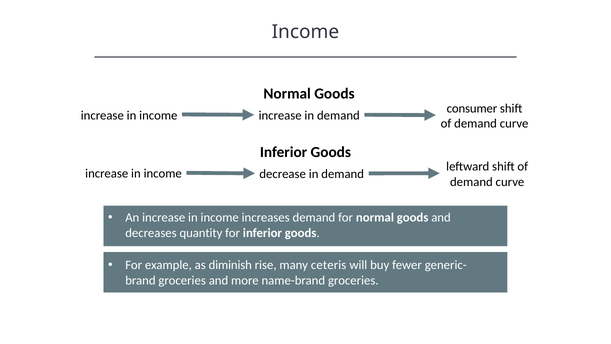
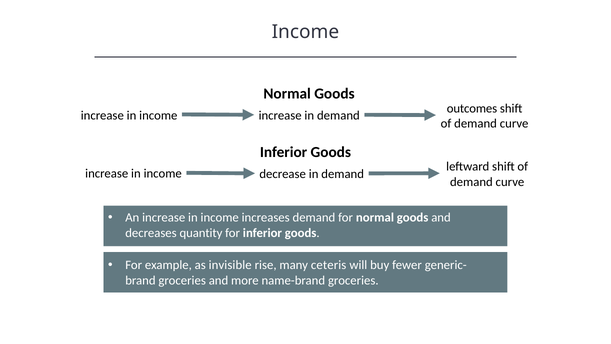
consumer: consumer -> outcomes
diminish: diminish -> invisible
